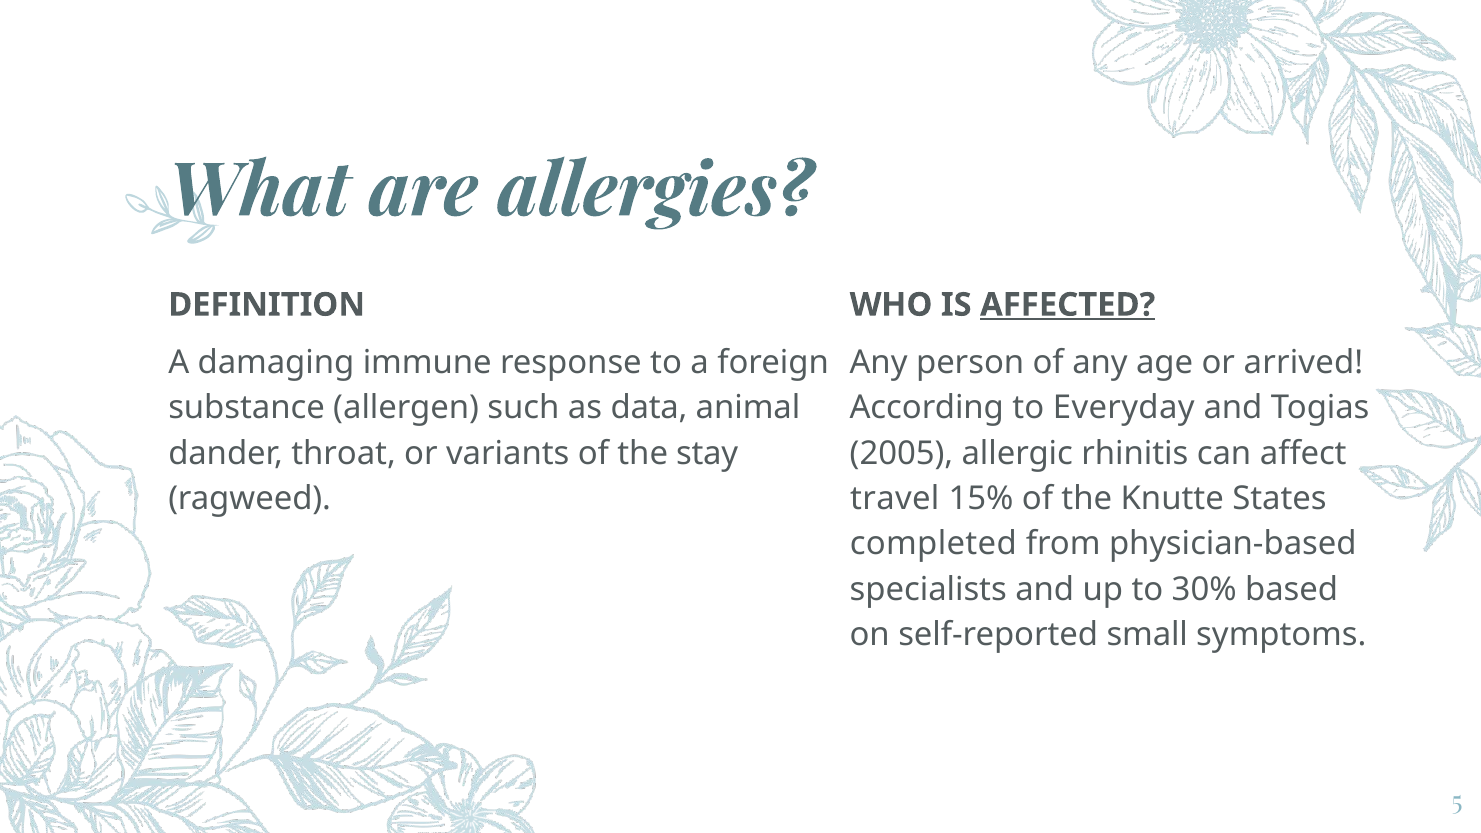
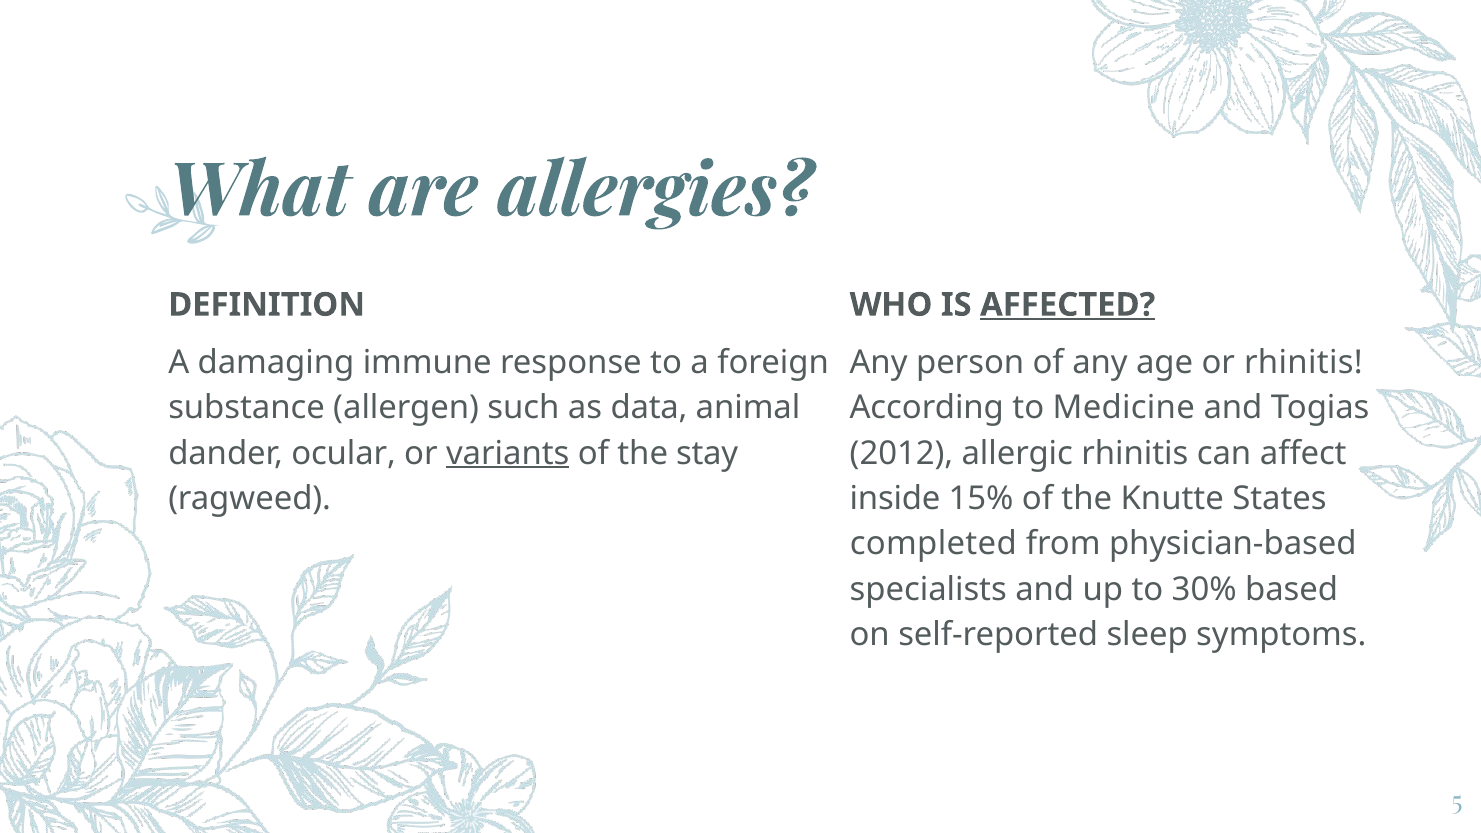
or arrived: arrived -> rhinitis
Everyday: Everyday -> Medicine
throat: throat -> ocular
variants underline: none -> present
2005: 2005 -> 2012
travel: travel -> inside
small: small -> sleep
